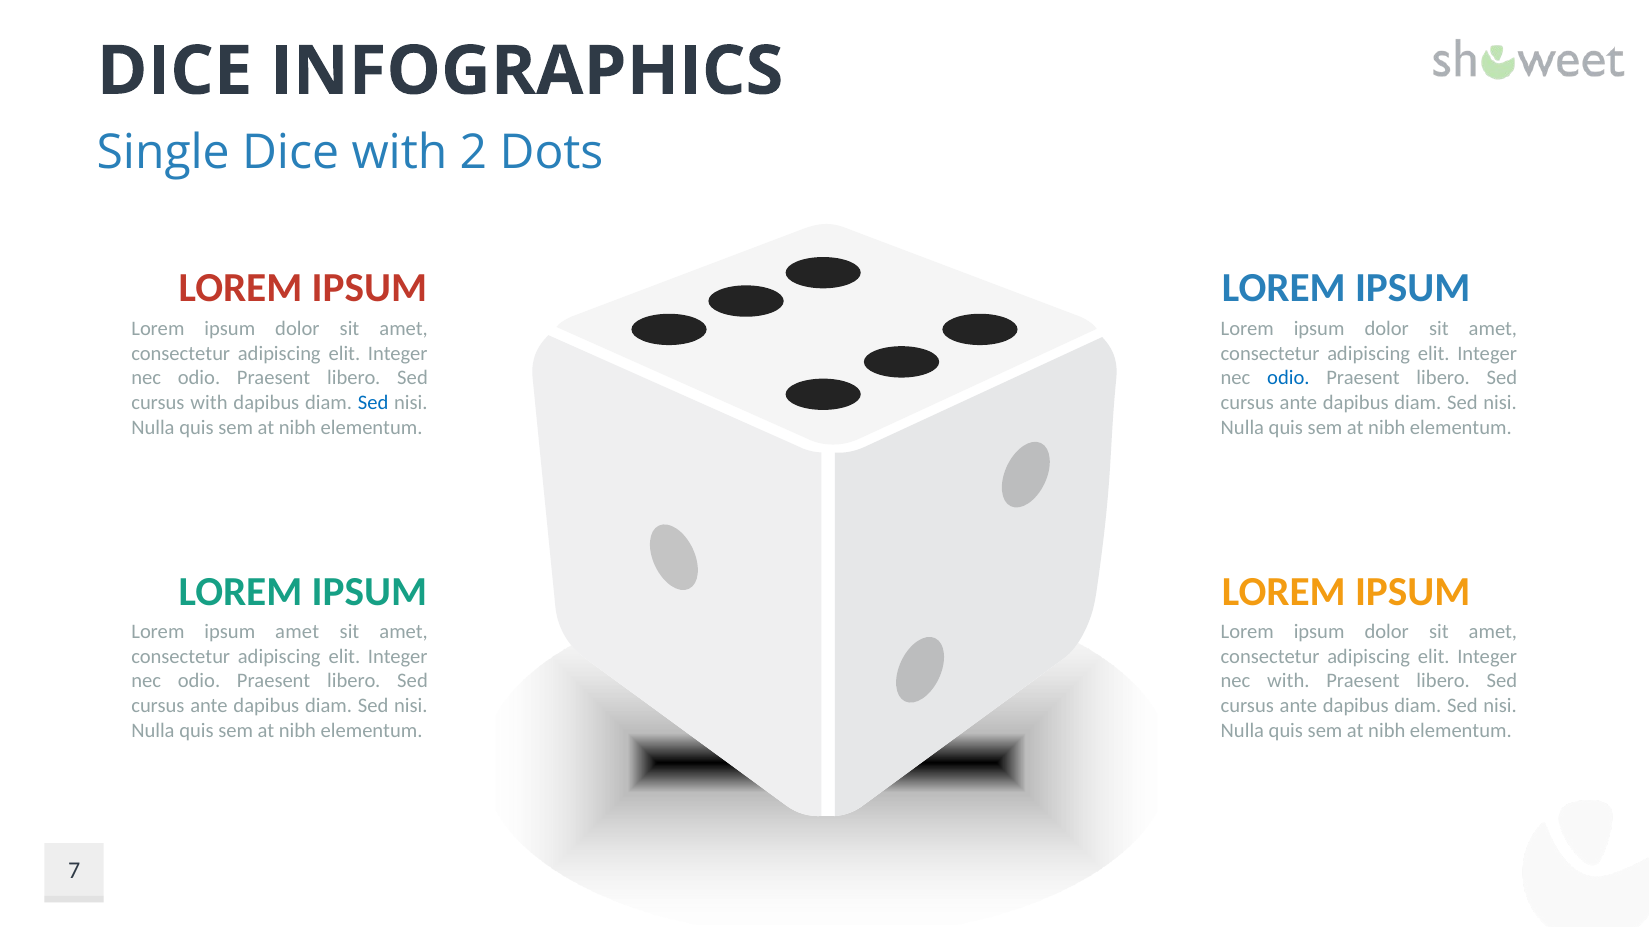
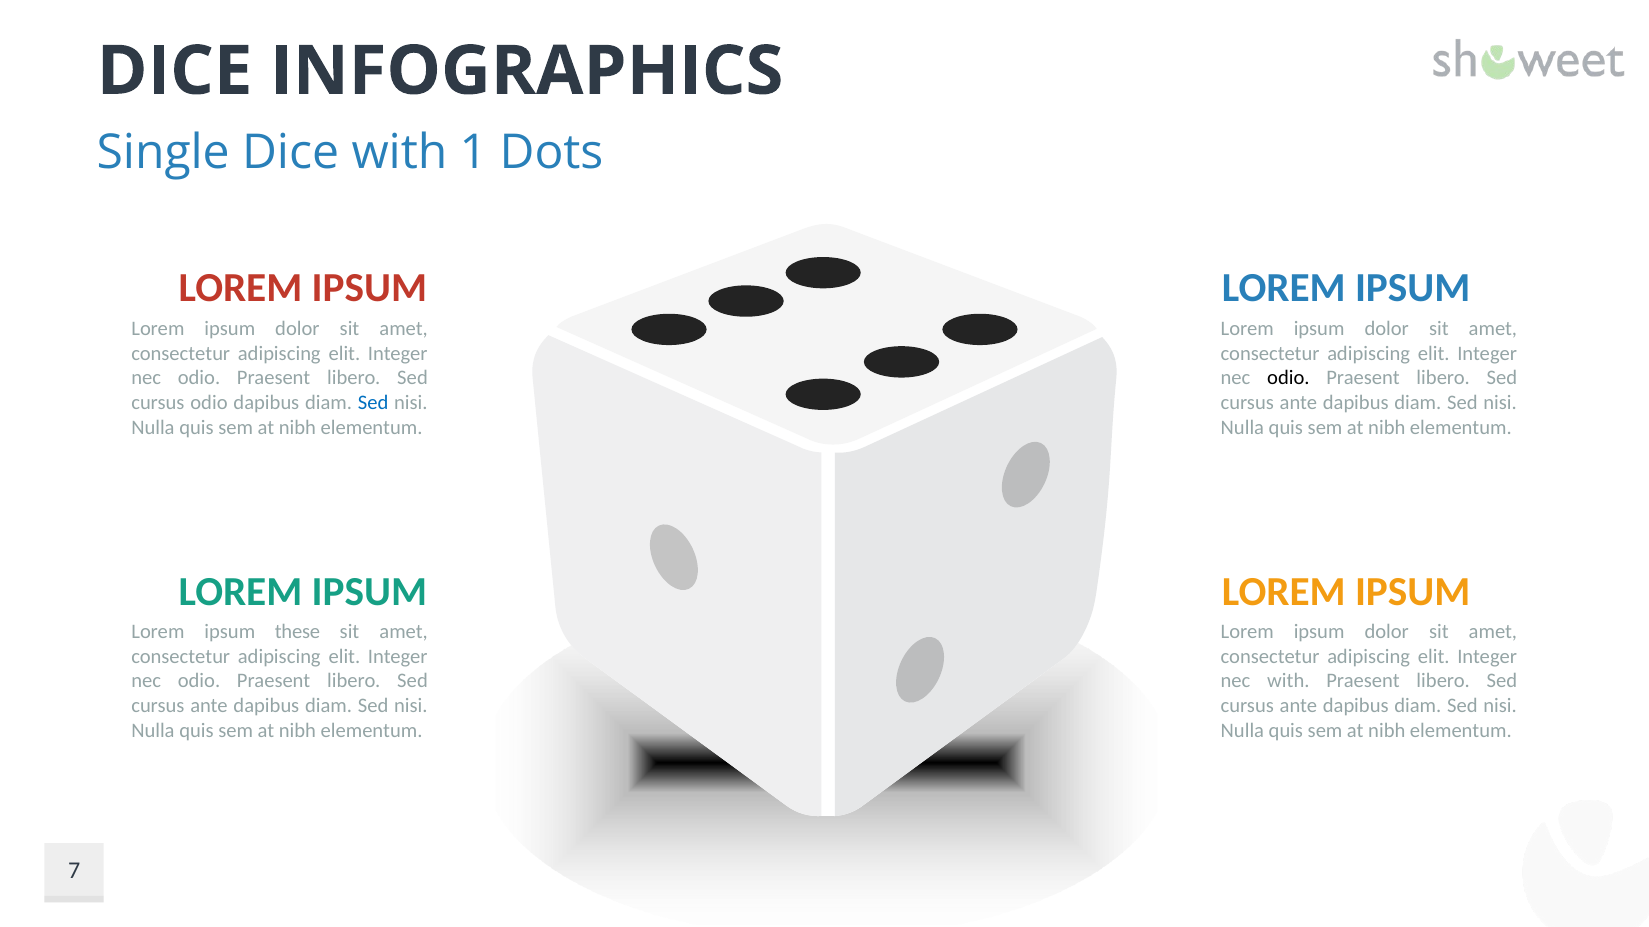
2: 2 -> 1
odio at (1288, 378) colour: blue -> black
cursus with: with -> odio
ipsum amet: amet -> these
